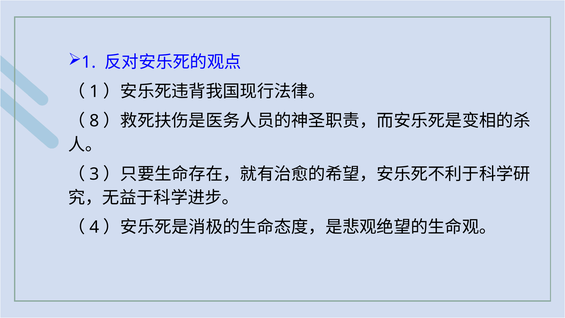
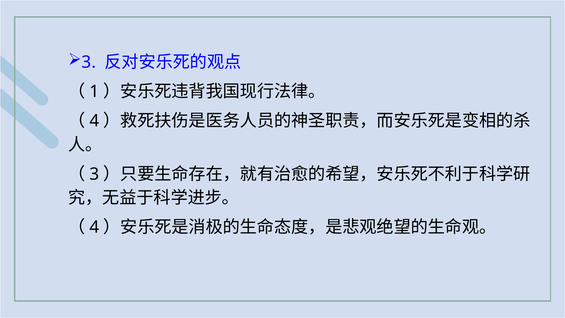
1 at (89, 62): 1 -> 3
8 at (94, 121): 8 -> 4
